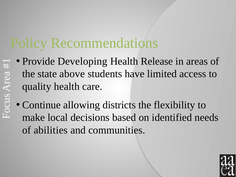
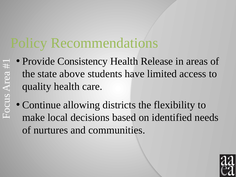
Developing: Developing -> Consistency
abilities: abilities -> nurtures
